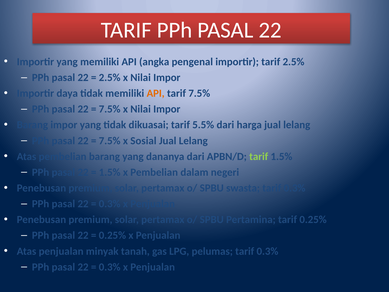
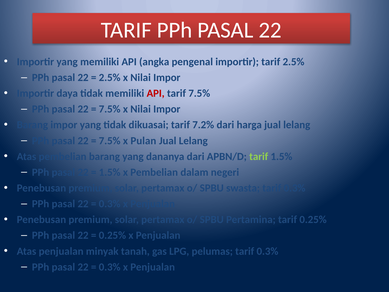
API at (156, 93) colour: orange -> red
5.5%: 5.5% -> 7.2%
Sosial: Sosial -> Pulan
